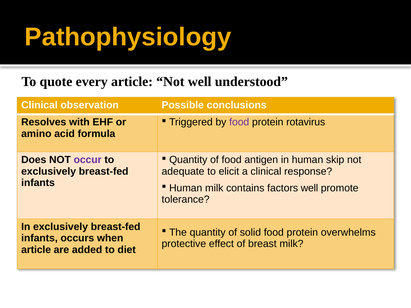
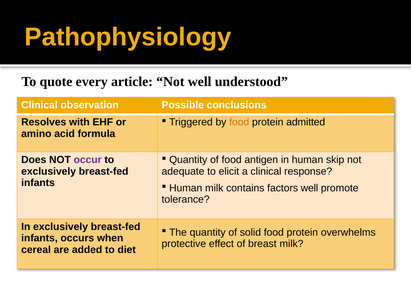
food at (239, 122) colour: purple -> orange
rotavirus: rotavirus -> admitted
article at (36, 250): article -> cereal
